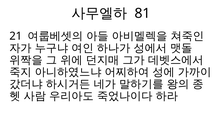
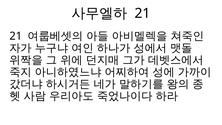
81 at (142, 13): 81 -> 21
